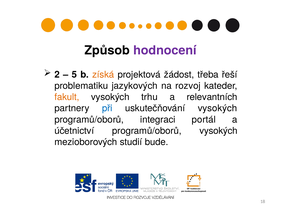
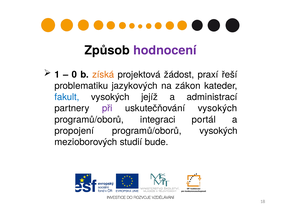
2: 2 -> 1
5: 5 -> 0
třeba: třeba -> praxí
rozvoj: rozvoj -> zákon
fakult colour: orange -> blue
trhu: trhu -> jejíž
relevantních: relevantních -> administrací
při colour: blue -> purple
účetnictví: účetnictví -> propojení
